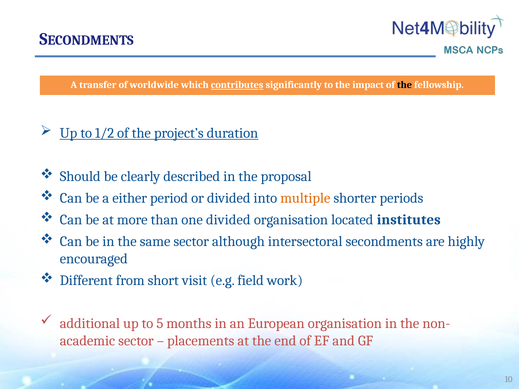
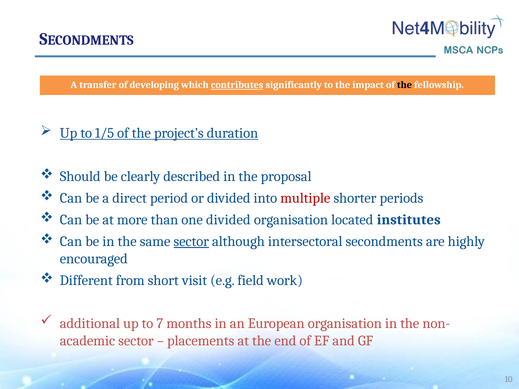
worldwide: worldwide -> developing
1/2: 1/2 -> 1/5
either: either -> direct
multiple colour: orange -> red
sector at (191, 241) underline: none -> present
5: 5 -> 7
